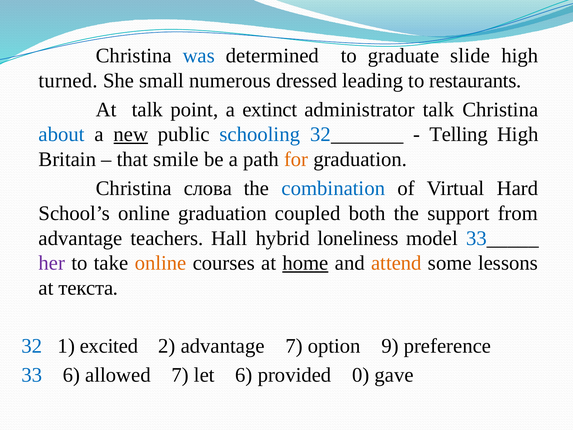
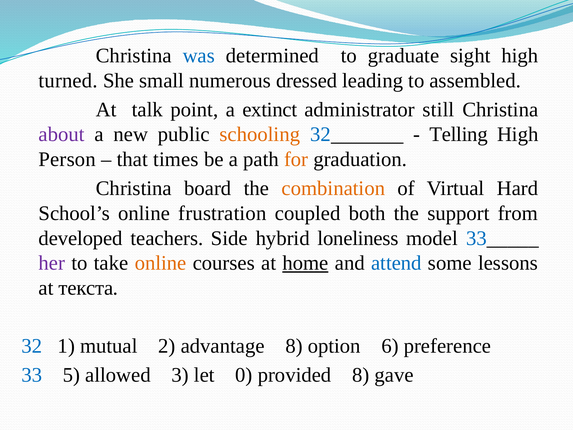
slide: slide -> sight
restaurants: restaurants -> assembled
administrator talk: talk -> still
about colour: blue -> purple
new underline: present -> none
schooling colour: blue -> orange
Britain: Britain -> Person
smile: smile -> times
слова: слова -> board
combination colour: blue -> orange
online graduation: graduation -> frustration
advantage at (81, 238): advantage -> developed
Hall: Hall -> Side
attend colour: orange -> blue
excited: excited -> mutual
advantage 7: 7 -> 8
9: 9 -> 6
33 6: 6 -> 5
allowed 7: 7 -> 3
let 6: 6 -> 0
provided 0: 0 -> 8
